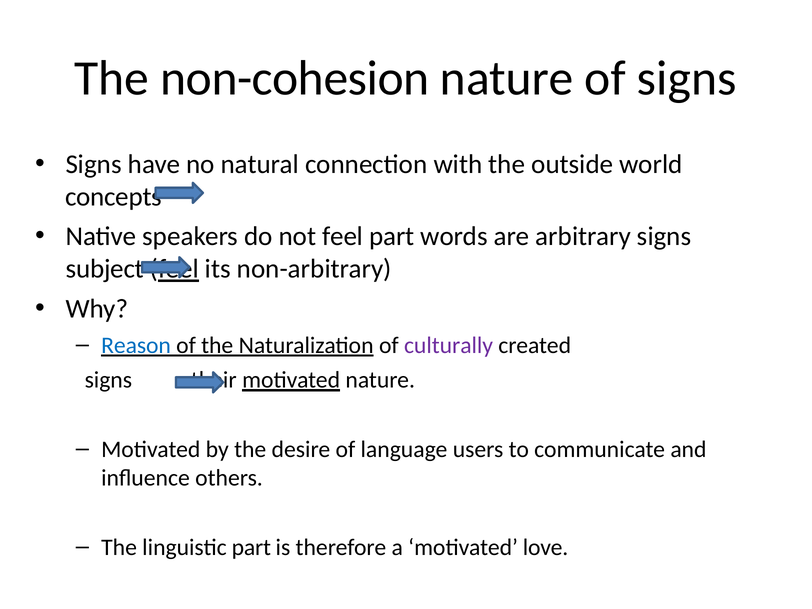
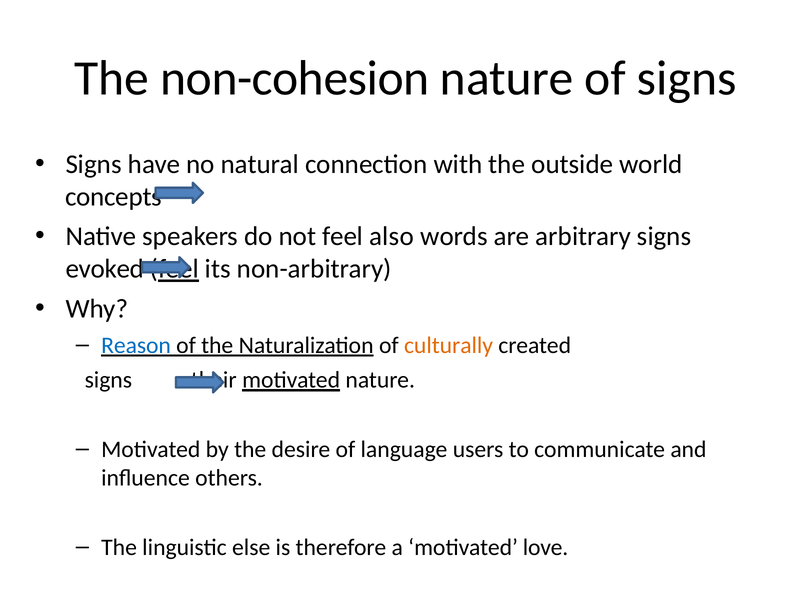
feel part: part -> also
subject: subject -> evoked
culturally colour: purple -> orange
linguistic part: part -> else
